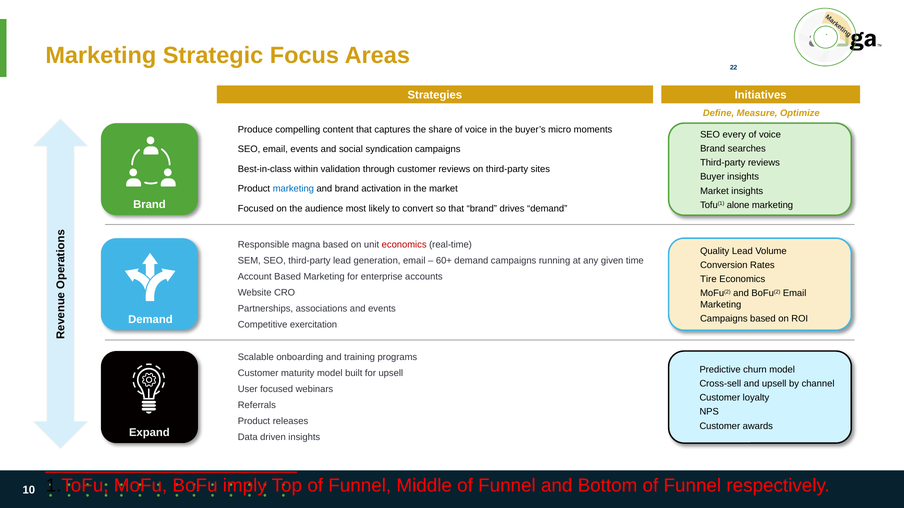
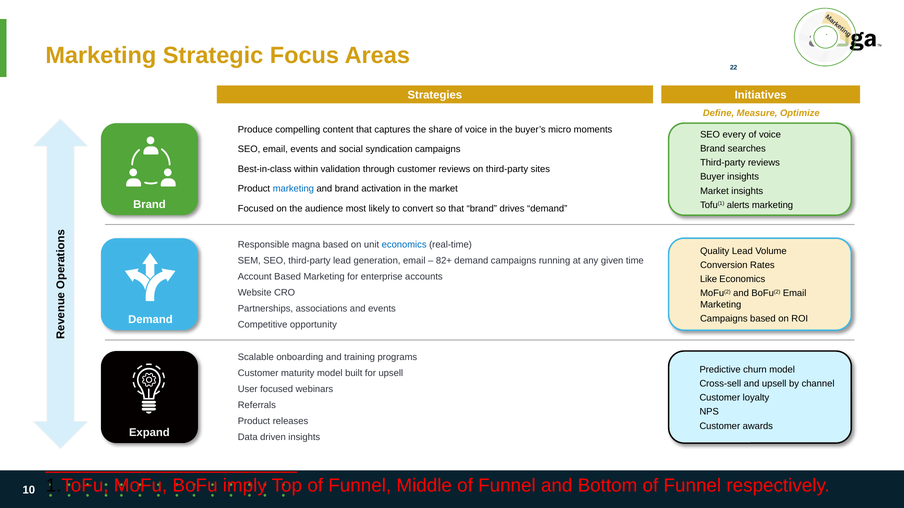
alone: alone -> alerts
economics at (404, 245) colour: red -> blue
60+: 60+ -> 82+
Tire: Tire -> Like
exercitation: exercitation -> opportunity
